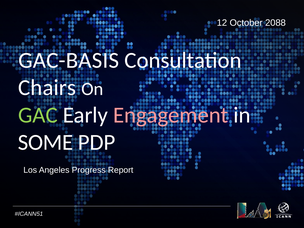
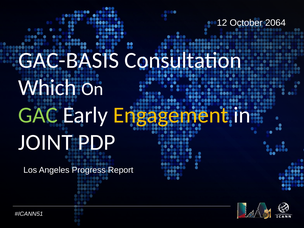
2088: 2088 -> 2064
Chairs: Chairs -> Which
Engagement colour: pink -> yellow
SOME: SOME -> JOINT
